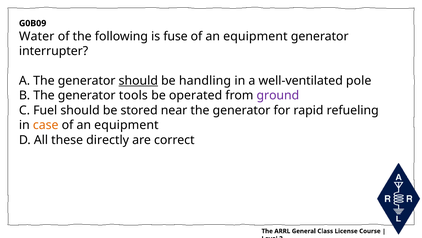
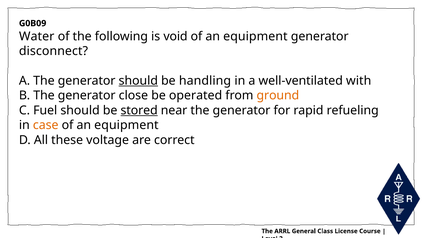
fuse: fuse -> void
interrupter: interrupter -> disconnect
pole: pole -> with
tools: tools -> close
ground colour: purple -> orange
stored underline: none -> present
directly: directly -> voltage
